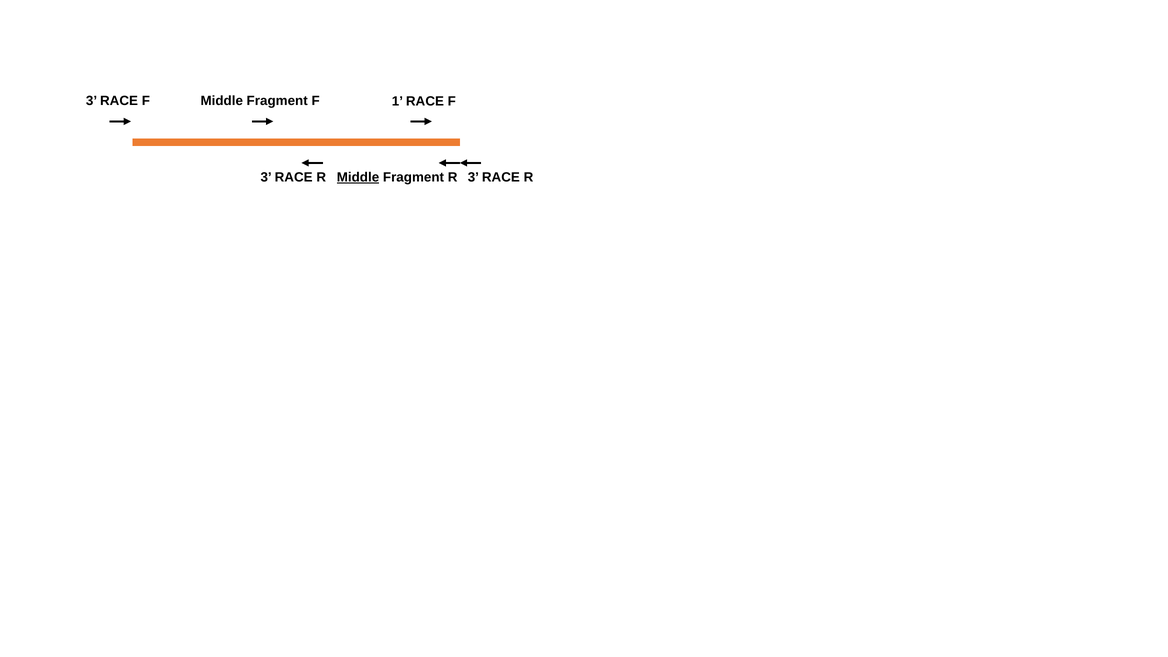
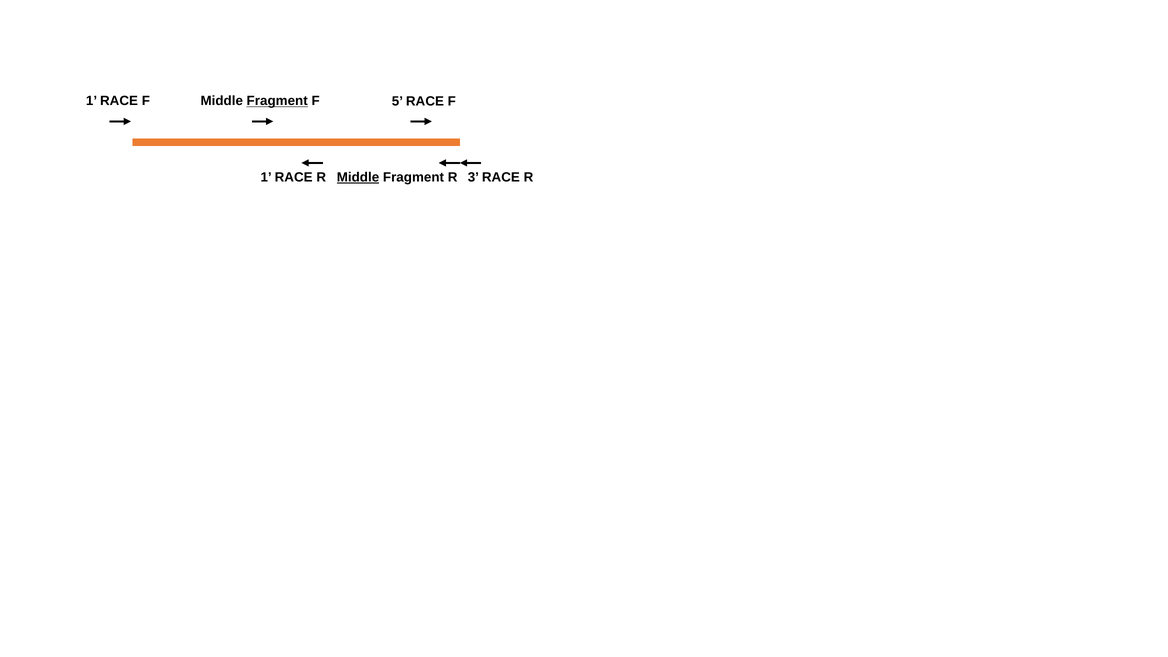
3 at (92, 101): 3 -> 1
Fragment at (277, 101) underline: none -> present
1: 1 -> 5
3 at (266, 177): 3 -> 1
